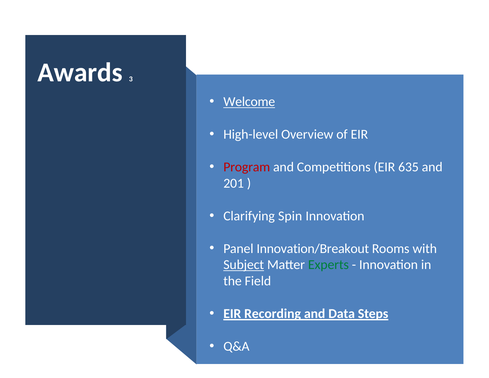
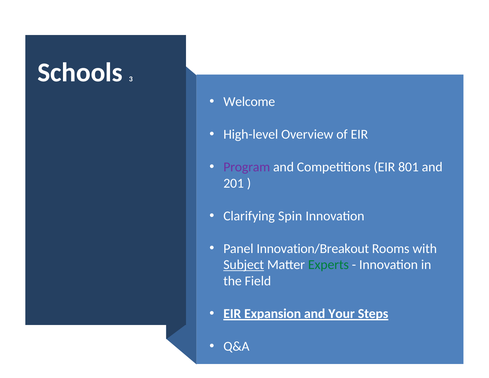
Awards: Awards -> Schools
Welcome underline: present -> none
Program colour: red -> purple
635: 635 -> 801
Recording: Recording -> Expansion
Data: Data -> Your
